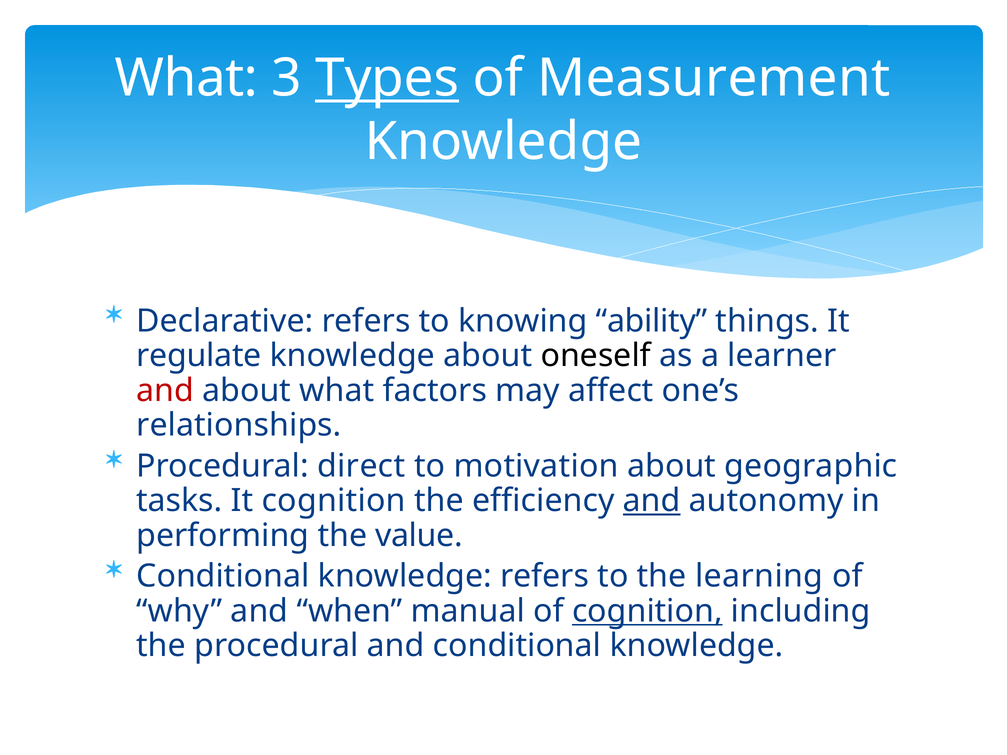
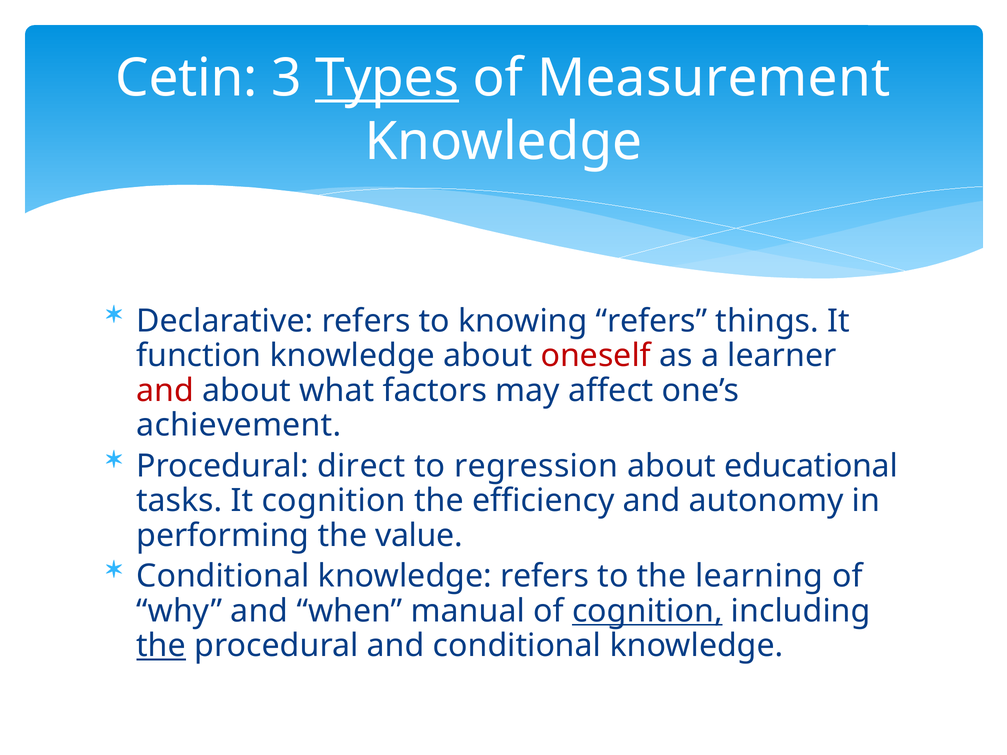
What at (187, 78): What -> Cetin
knowing ability: ability -> refers
regulate: regulate -> function
oneself colour: black -> red
relationships: relationships -> achievement
motivation: motivation -> regression
geographic: geographic -> educational
and at (652, 501) underline: present -> none
the at (161, 646) underline: none -> present
